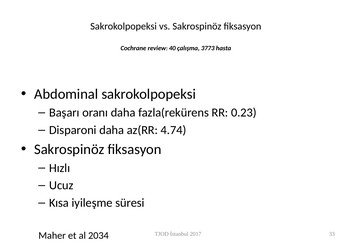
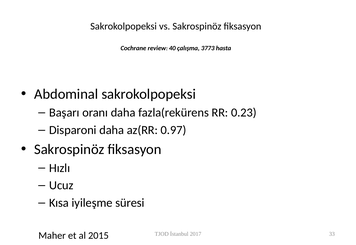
4.74: 4.74 -> 0.97
2034: 2034 -> 2015
